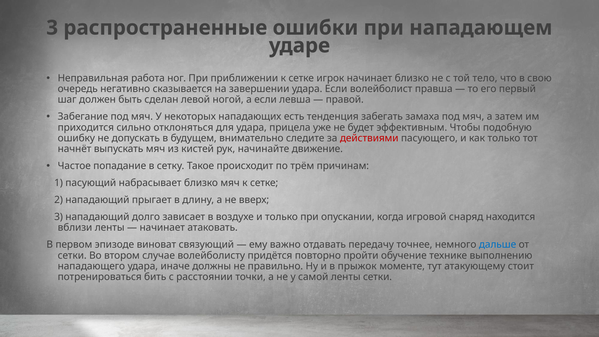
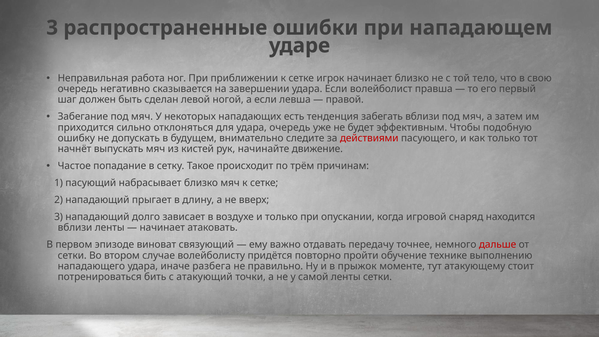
забегать замаха: замаха -> вблизи
удара прицела: прицела -> очередь
дальше colour: blue -> red
должны: должны -> разбега
расстоянии: расстоянии -> атакующий
